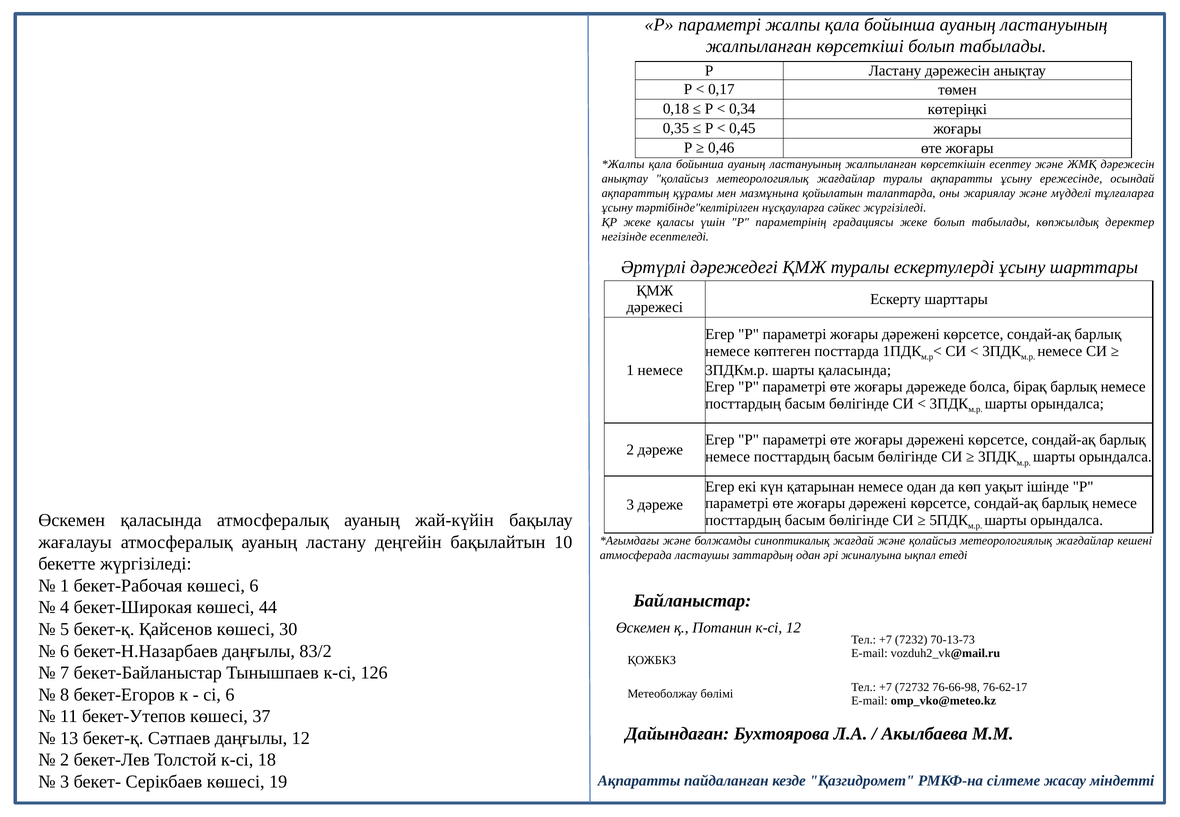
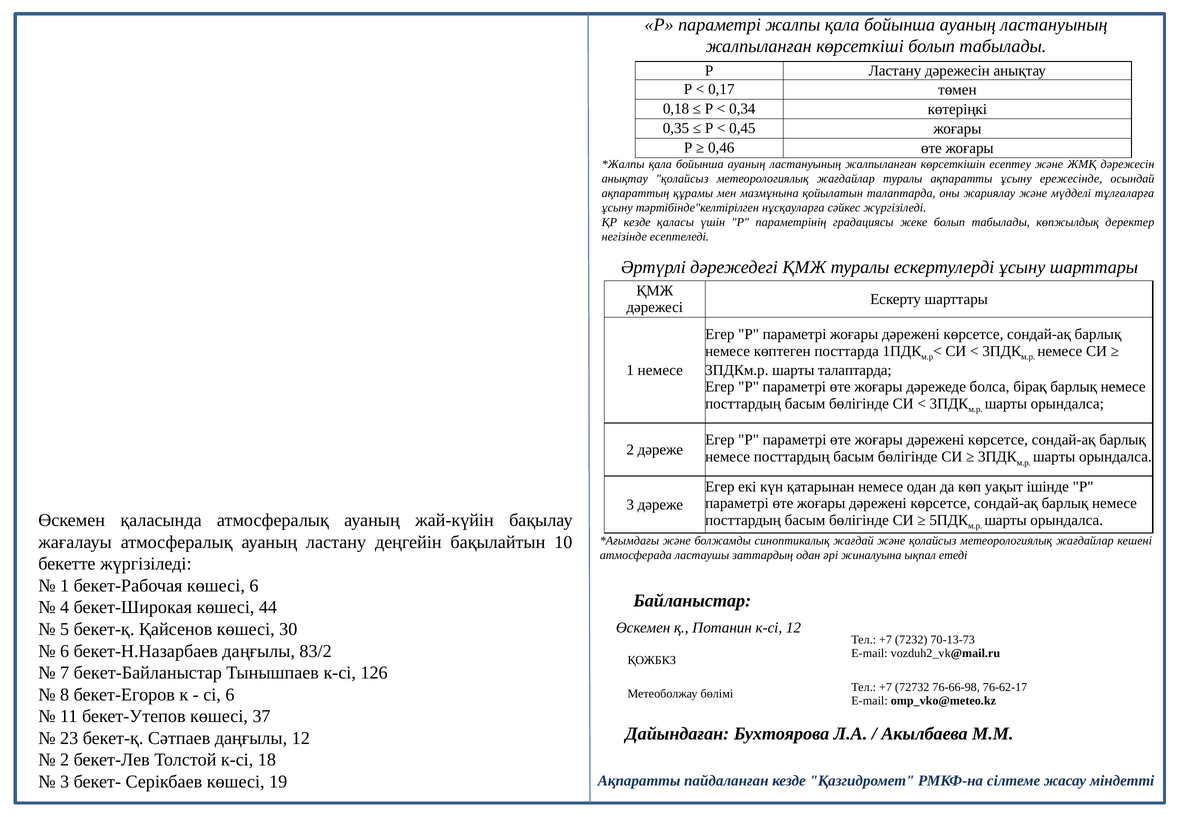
ҚР жеке: жеке -> кезде
шарты қаласында: қаласында -> талаптарда
13: 13 -> 23
